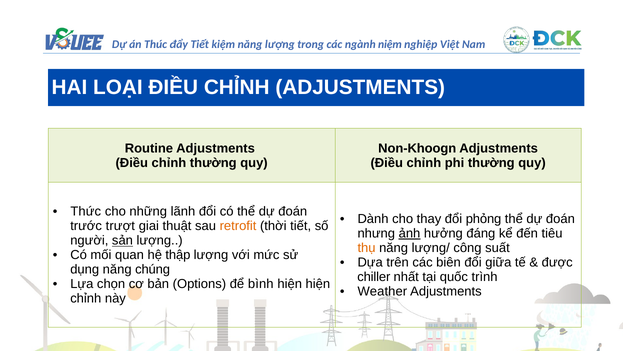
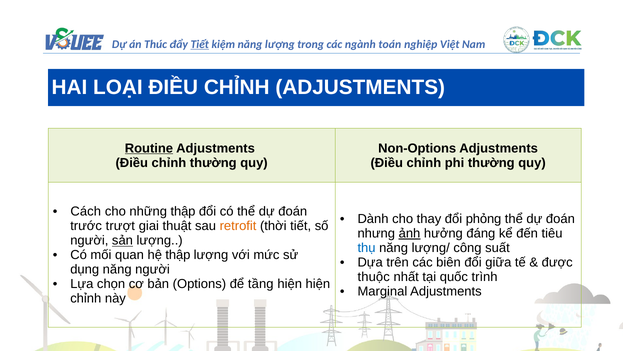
Tiết at (200, 44) underline: none -> present
niệm: niệm -> toán
Routine underline: none -> present
Non-Khoogn: Non-Khoogn -> Non-Options
Thức: Thức -> Cách
những lãnh: lãnh -> thập
thụ colour: orange -> blue
năng chúng: chúng -> người
chiller: chiller -> thuộc
bình: bình -> tầng
Weather: Weather -> Marginal
